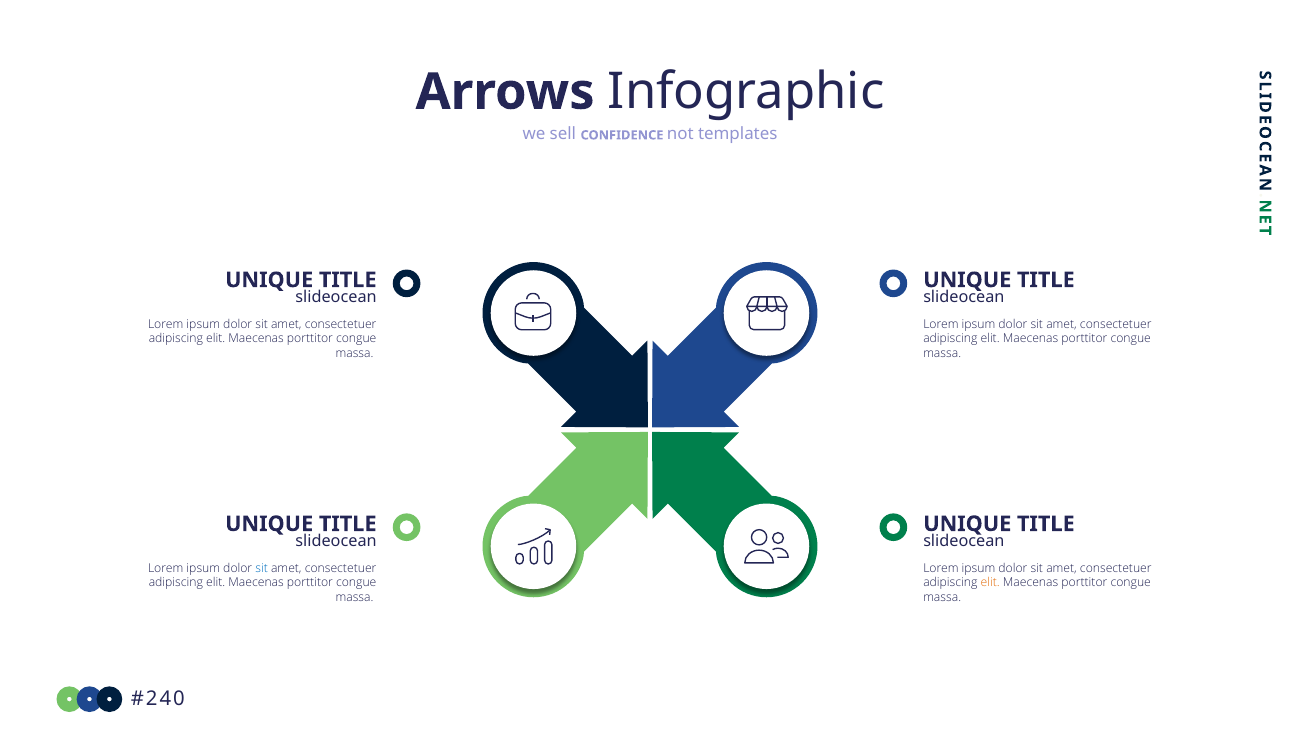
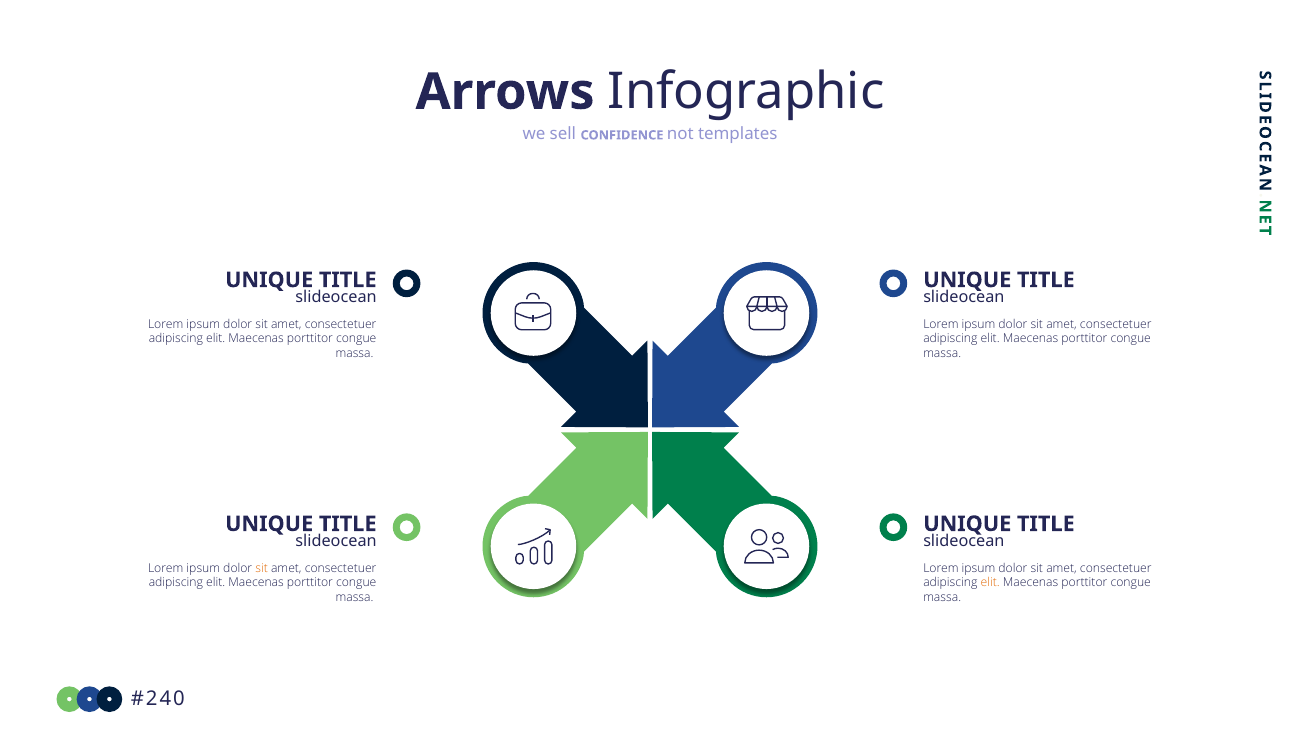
sit at (262, 568) colour: blue -> orange
